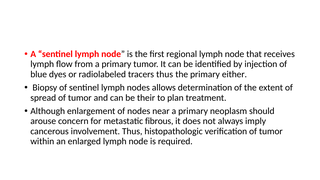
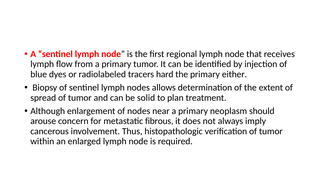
tracers thus: thus -> hard
their: their -> solid
